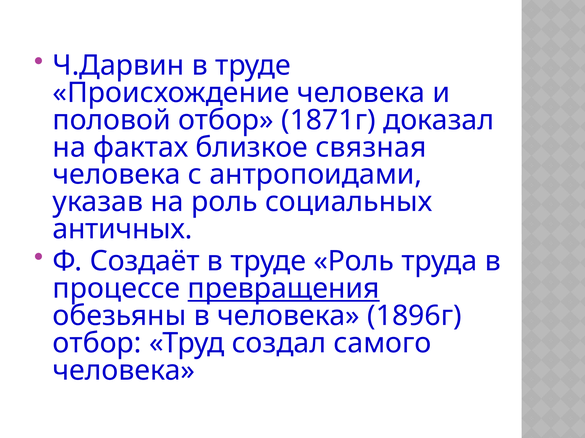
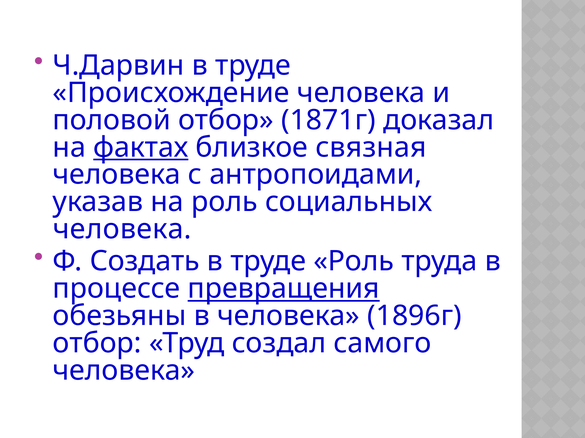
фактах underline: none -> present
античных at (123, 229): античных -> человека
Создаёт: Создаёт -> Создать
